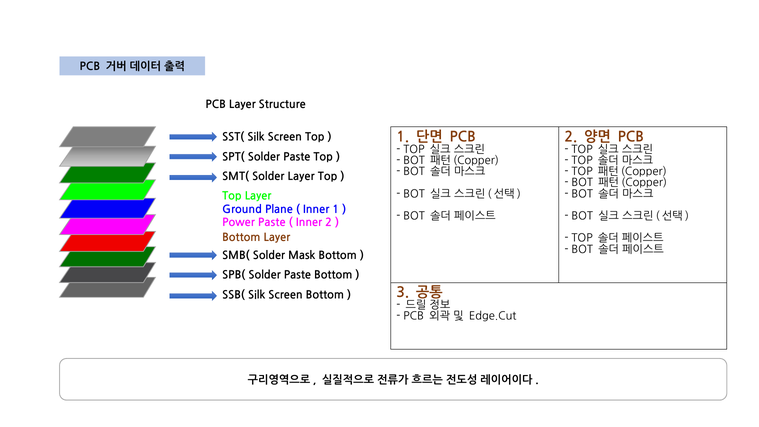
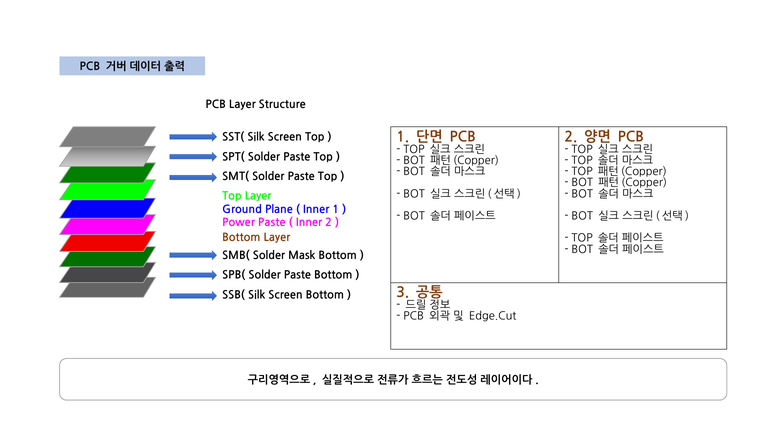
SMT( Solder Layer: Layer -> Paste
